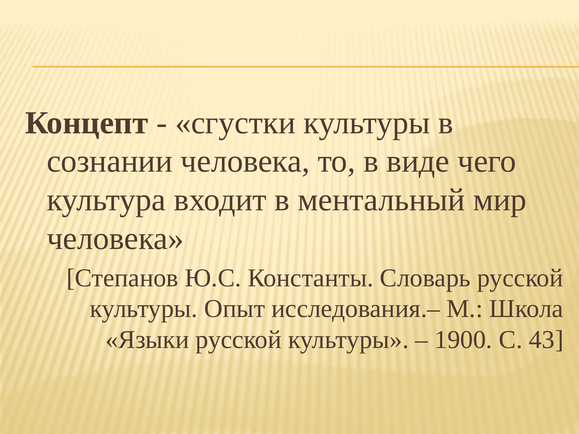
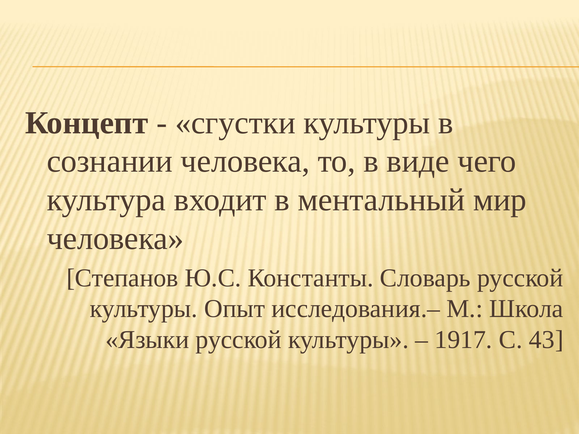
1900: 1900 -> 1917
